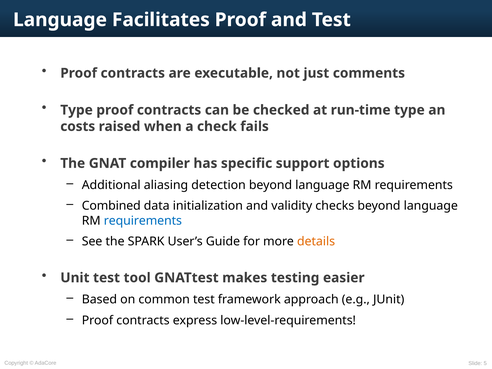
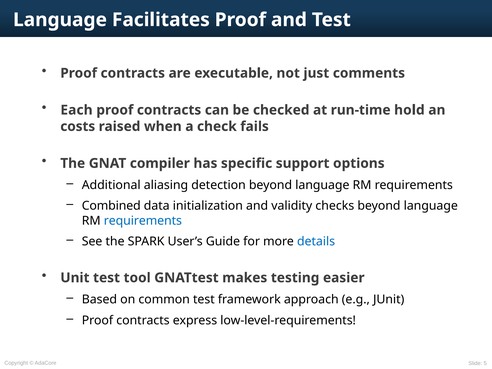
Type at (77, 110): Type -> Each
run-time type: type -> hold
details colour: orange -> blue
